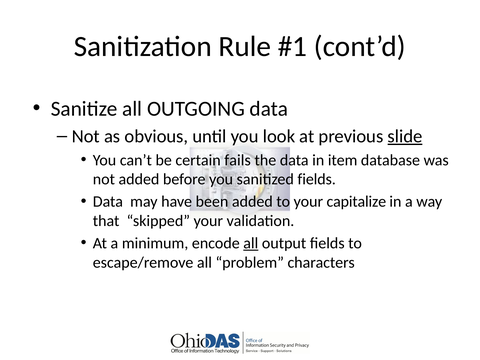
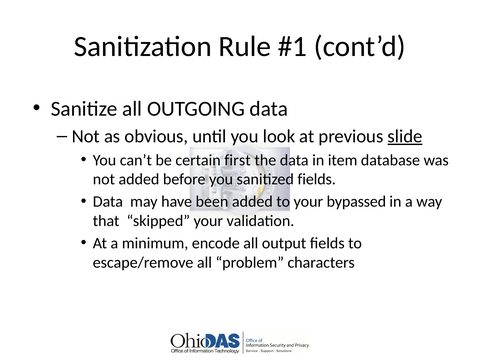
fails: fails -> first
capitalize: capitalize -> bypassed
all at (251, 243) underline: present -> none
